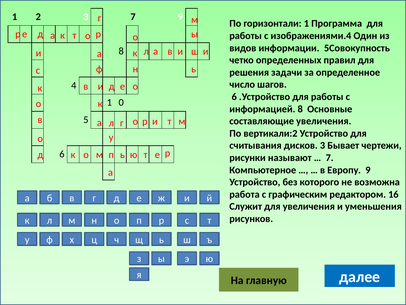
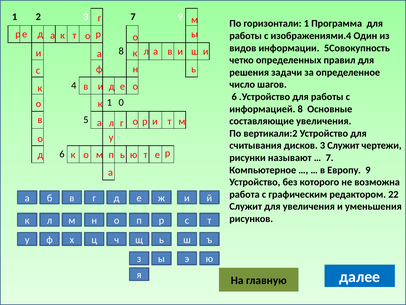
3 Бывает: Бывает -> Служит
16: 16 -> 22
